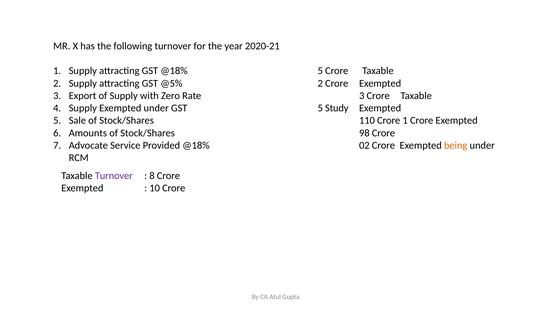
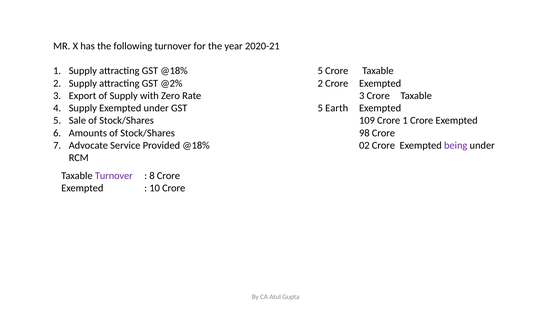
@5%: @5% -> @2%
Study: Study -> Earth
110: 110 -> 109
being colour: orange -> purple
